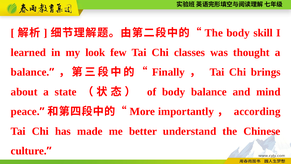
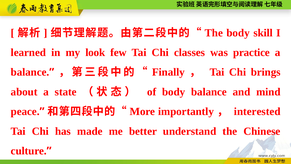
thought: thought -> practice
according: according -> interested
